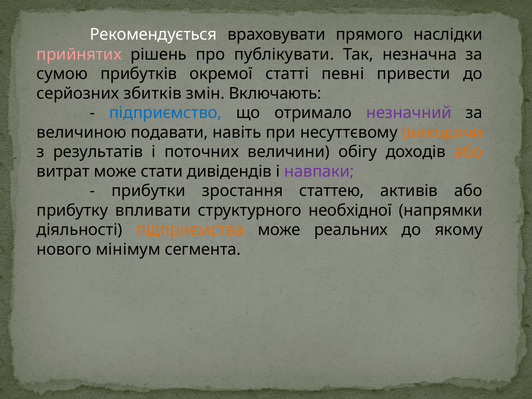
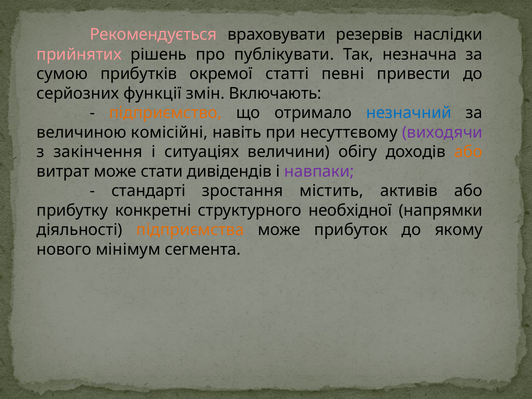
Рекомендується colour: white -> pink
прямого: прямого -> резервів
збитків: збитків -> функції
підприємство colour: blue -> orange
незначний colour: purple -> blue
подавати: подавати -> комісійні
виходячи colour: orange -> purple
результатів: результатів -> закінчення
поточних: поточних -> ситуаціях
прибутки: прибутки -> стандарті
статтею: статтею -> містить
впливати: впливати -> конкретні
реальних: реальних -> прибуток
